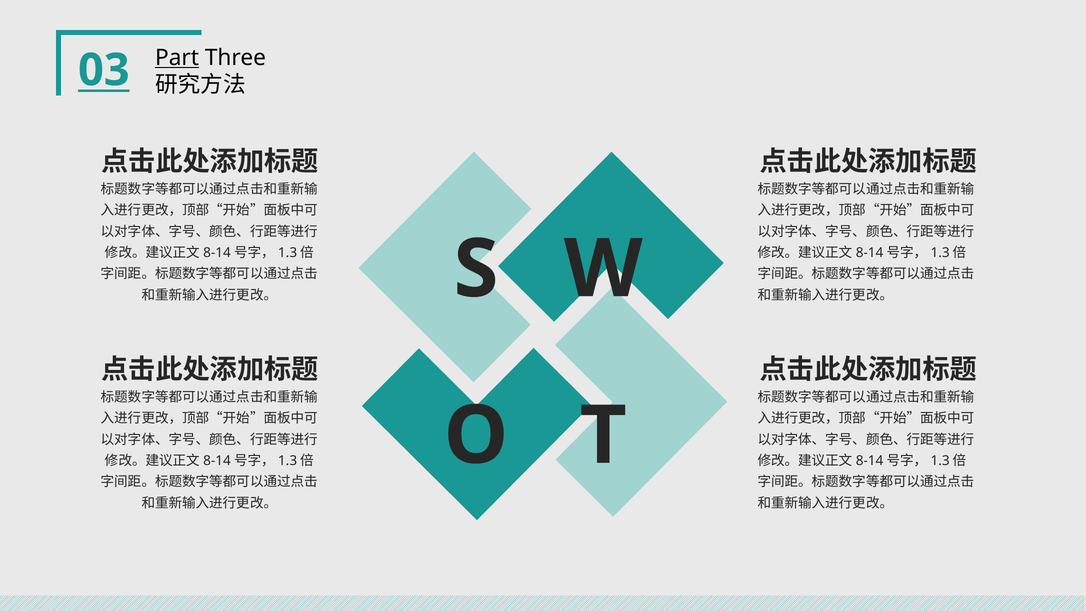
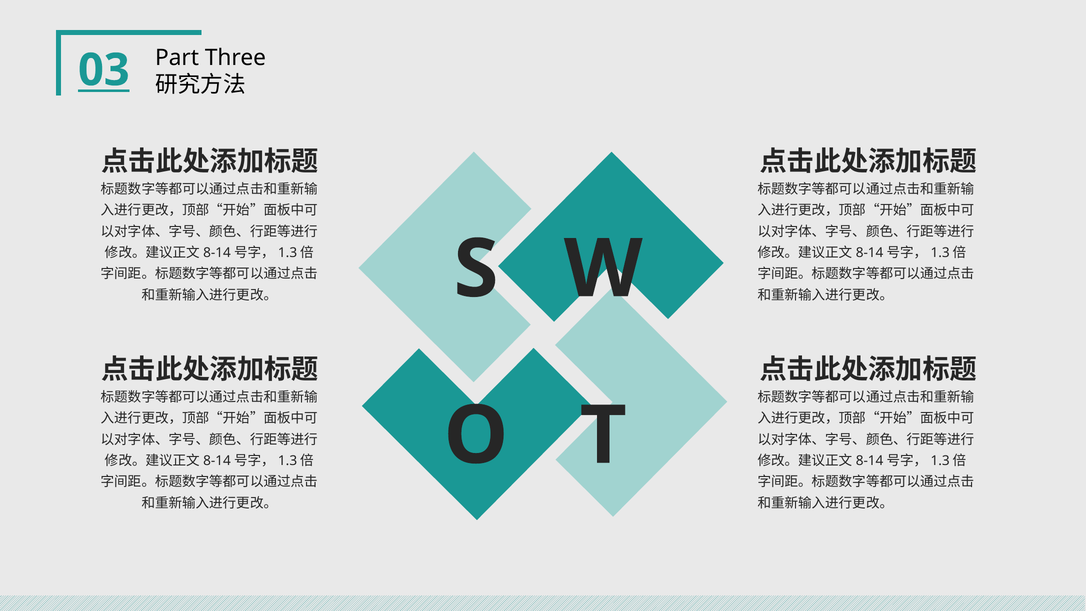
Part underline: present -> none
